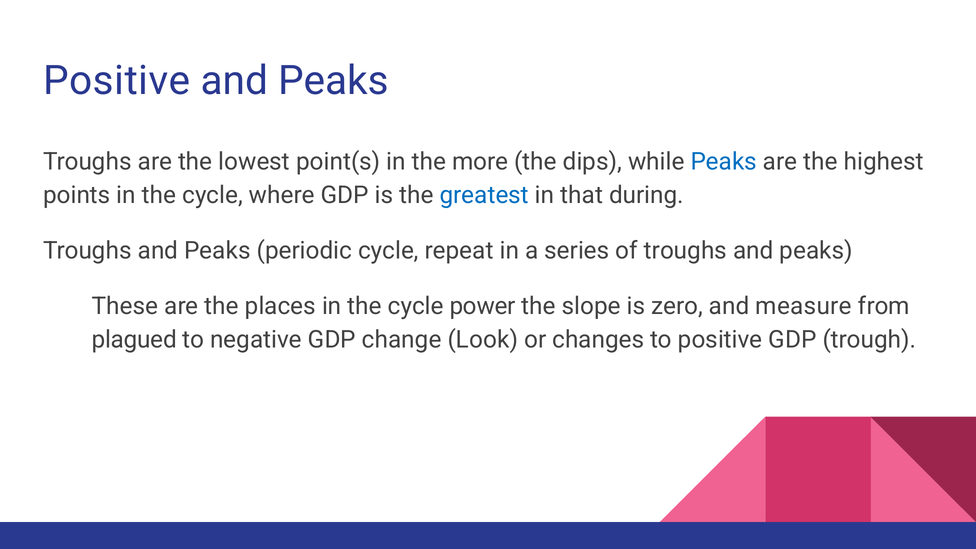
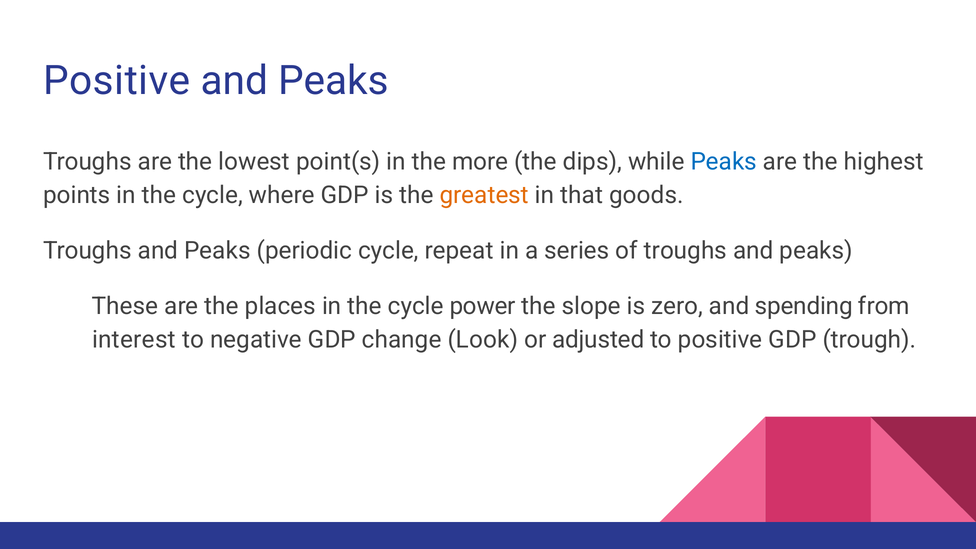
greatest colour: blue -> orange
during: during -> goods
measure: measure -> spending
plagued: plagued -> interest
changes: changes -> adjusted
